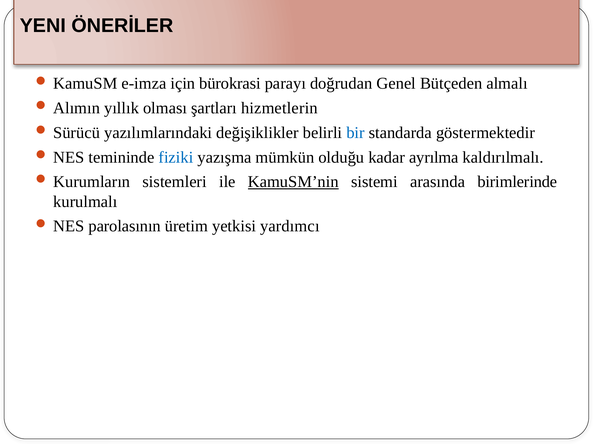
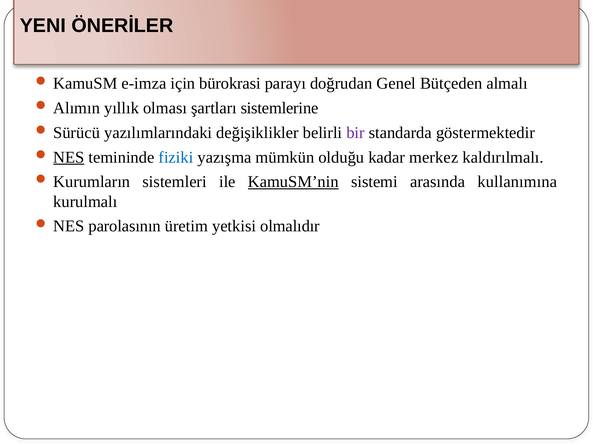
hizmetlerin: hizmetlerin -> sistemlerine
bir colour: blue -> purple
NES at (69, 157) underline: none -> present
ayrılma: ayrılma -> merkez
birimlerinde: birimlerinde -> kullanımına
yardımcı: yardımcı -> olmalıdır
